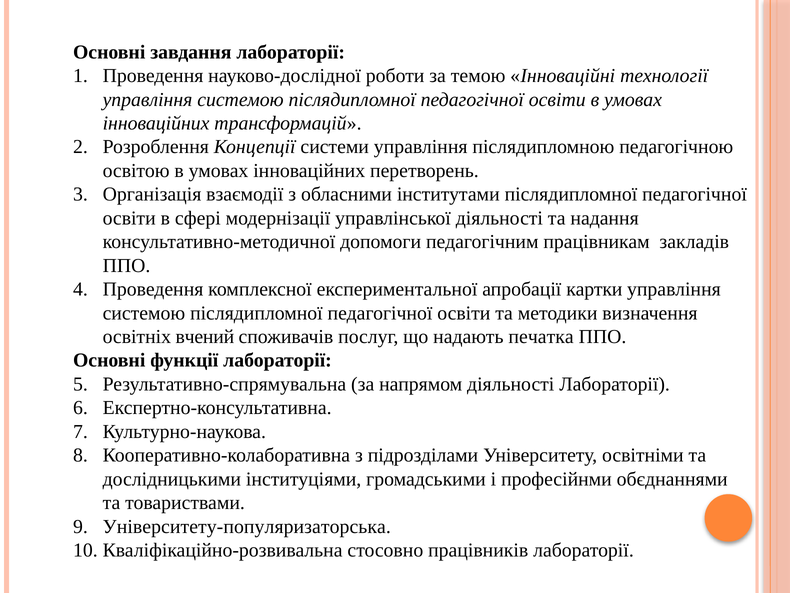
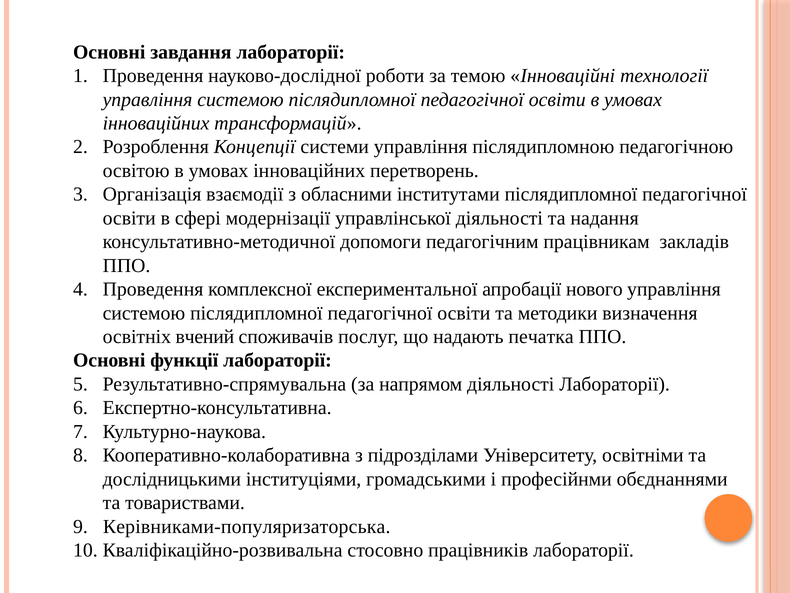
картки: картки -> нового
Університету-популяризаторська: Університету-популяризаторська -> Керівниками-популяризаторська
